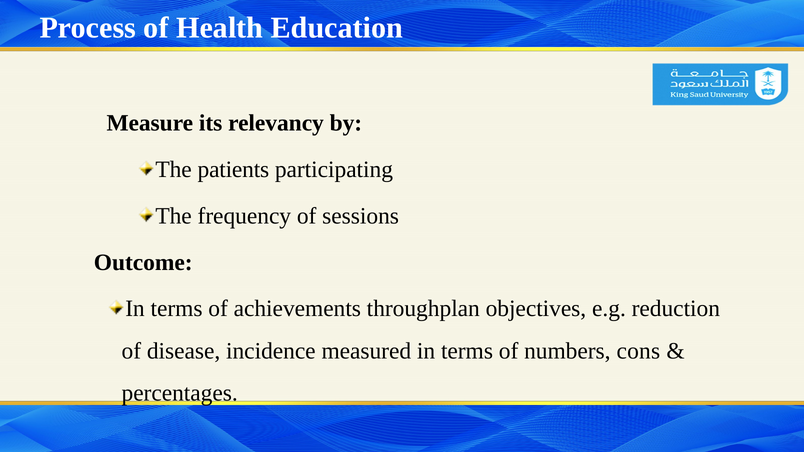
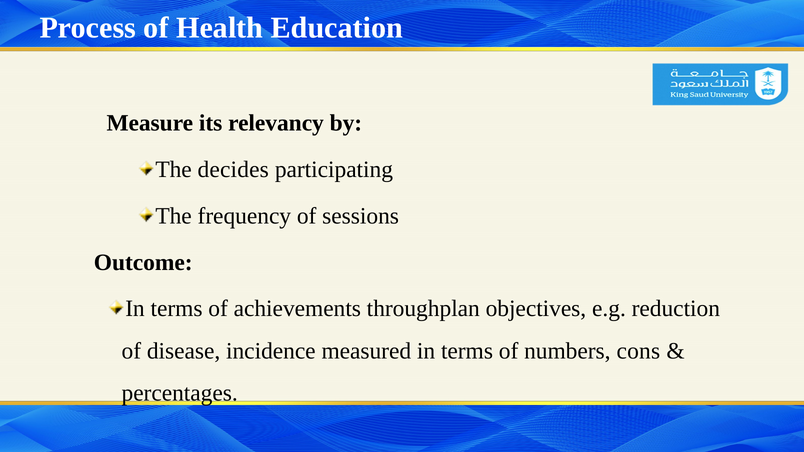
patients: patients -> decides
